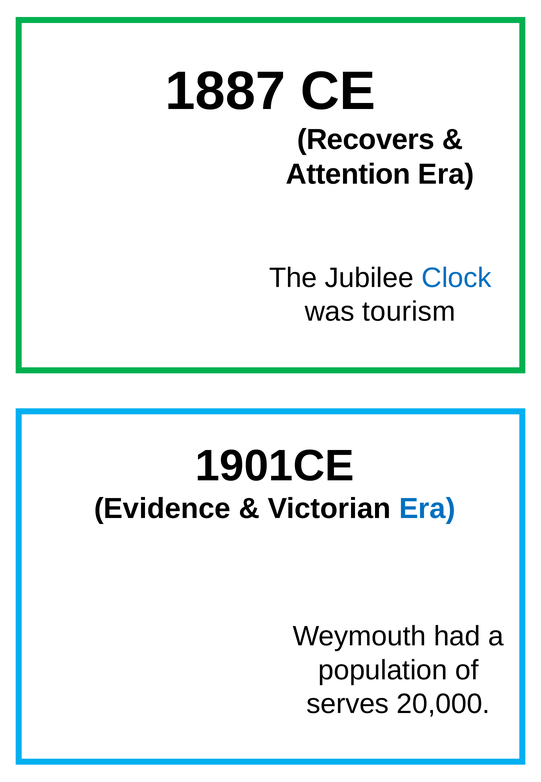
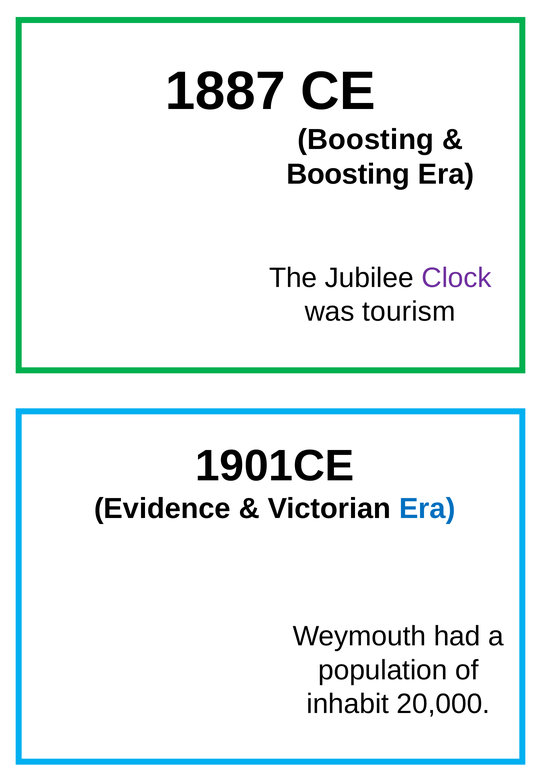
Recovers at (366, 139): Recovers -> Boosting
Attention at (348, 174): Attention -> Boosting
Clock colour: blue -> purple
serves: serves -> inhabit
